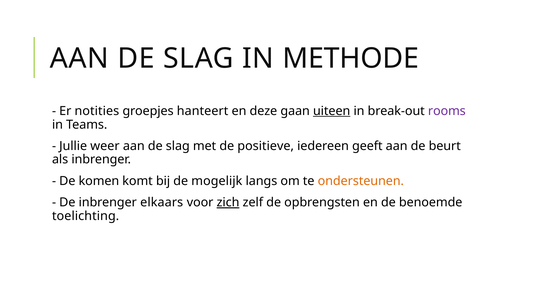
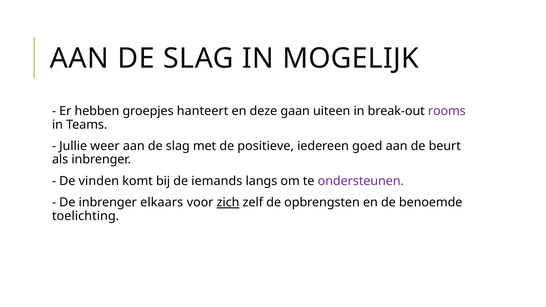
METHODE: METHODE -> MOGELIJK
notities: notities -> hebben
uiteen underline: present -> none
geeft: geeft -> goed
komen: komen -> vinden
mogelijk: mogelijk -> iemands
ondersteunen colour: orange -> purple
